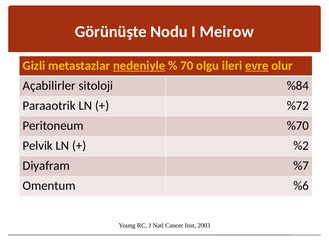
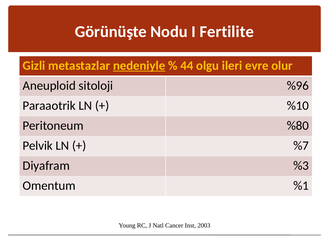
Meirow: Meirow -> Fertilite
70: 70 -> 44
evre underline: present -> none
Açabilirler: Açabilirler -> Aneuploid
%84: %84 -> %96
%72: %72 -> %10
%70: %70 -> %80
%2: %2 -> %7
%7: %7 -> %3
%6: %6 -> %1
